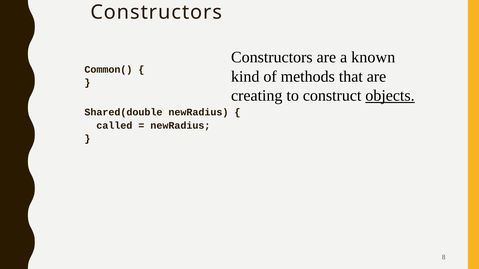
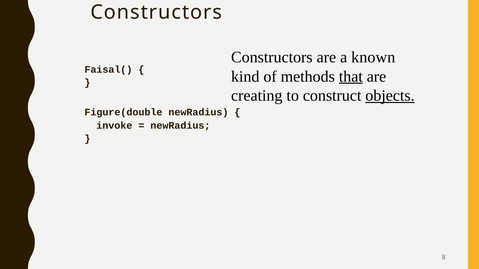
Common(: Common( -> Faisal(
that underline: none -> present
Shared(double: Shared(double -> Figure(double
called: called -> invoke
